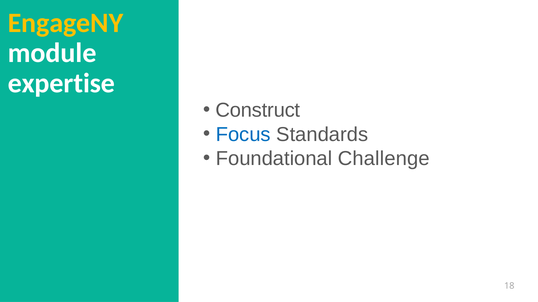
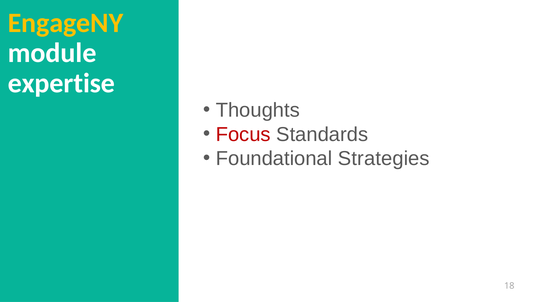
Construct: Construct -> Thoughts
Focus colour: blue -> red
Challenge: Challenge -> Strategies
